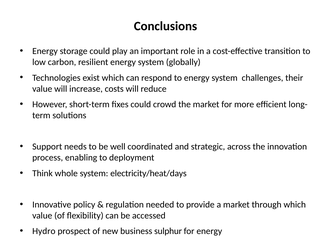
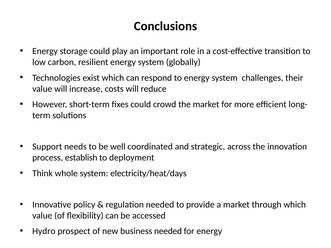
enabling: enabling -> establish
business sulphur: sulphur -> needed
